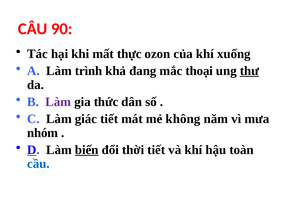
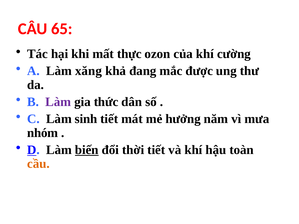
90: 90 -> 65
xuống: xuống -> cường
trình: trình -> xăng
thoại: thoại -> được
thư underline: present -> none
giác: giác -> sinh
không: không -> hưởng
cầu colour: blue -> orange
